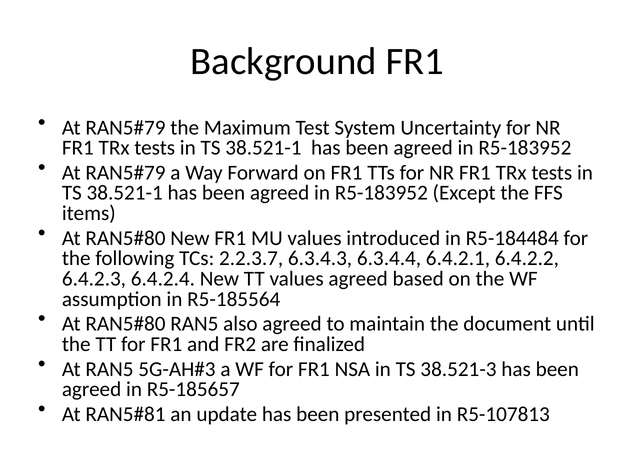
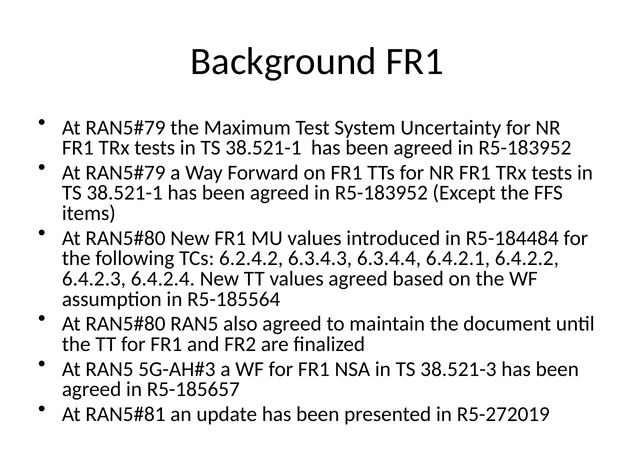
2.2.3.7: 2.2.3.7 -> 6.2.4.2
R5-107813: R5-107813 -> R5-272019
